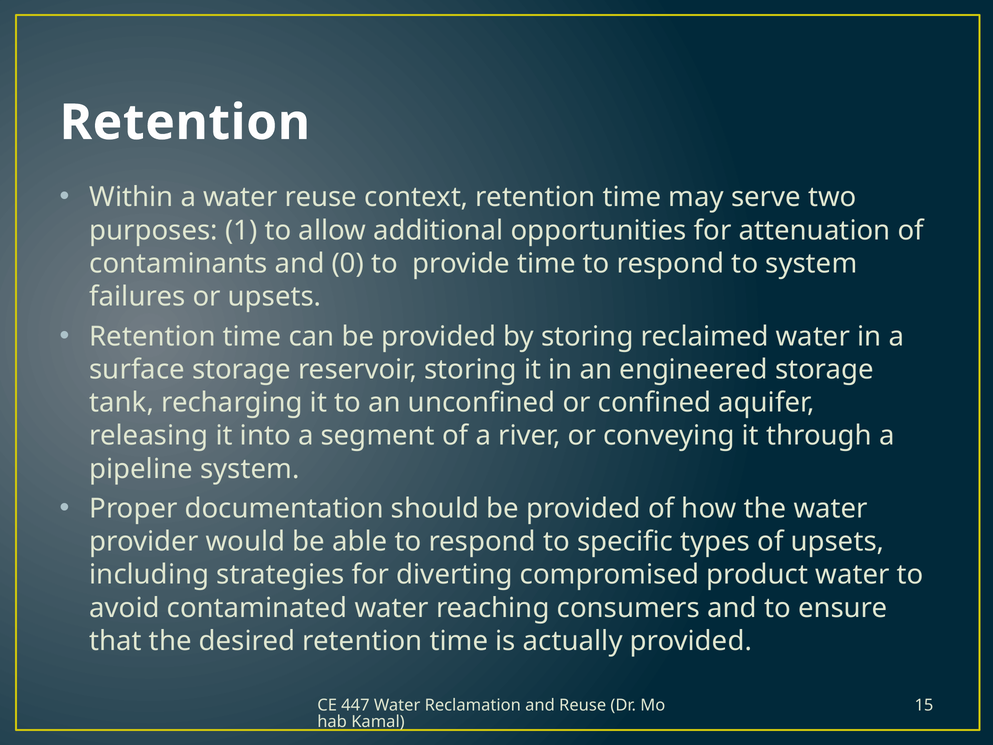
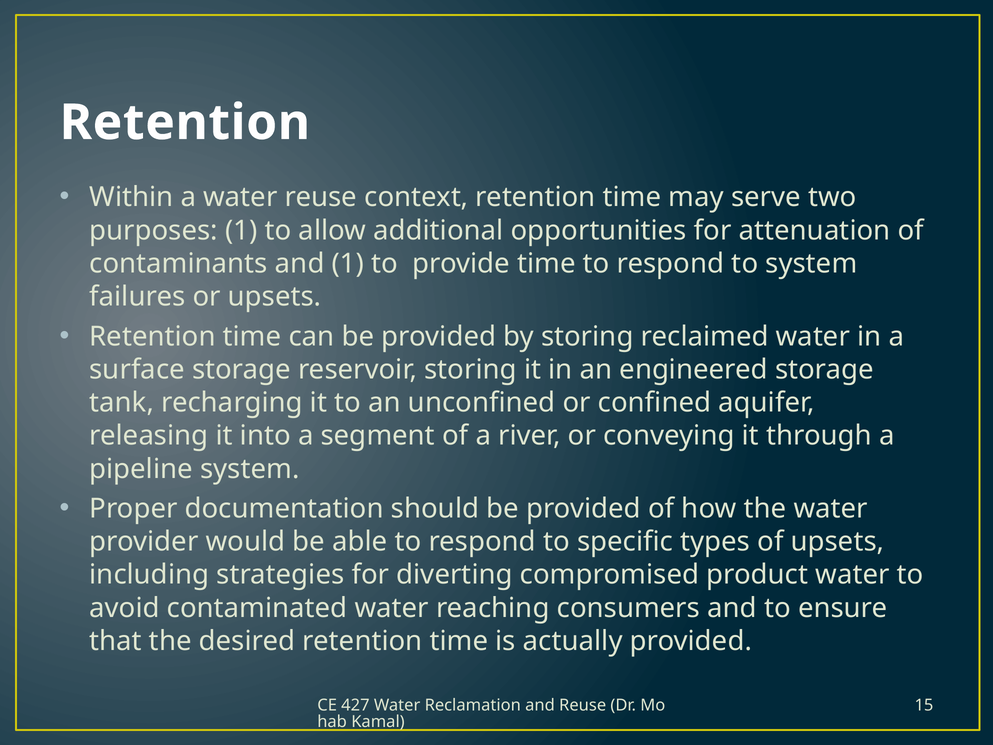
and 0: 0 -> 1
447: 447 -> 427
